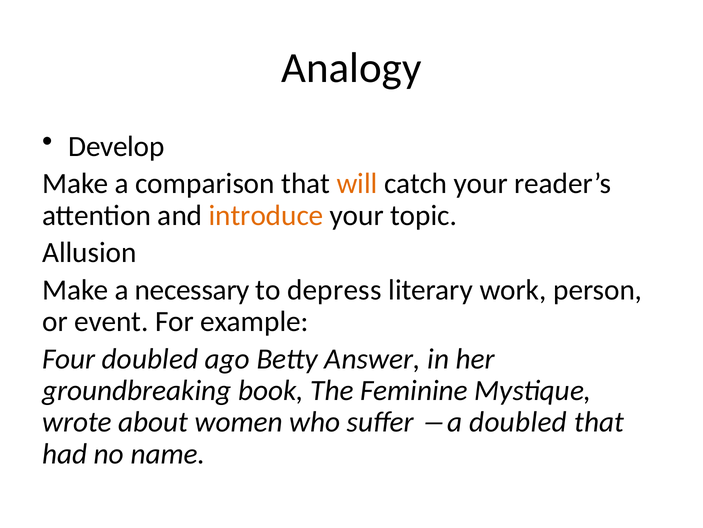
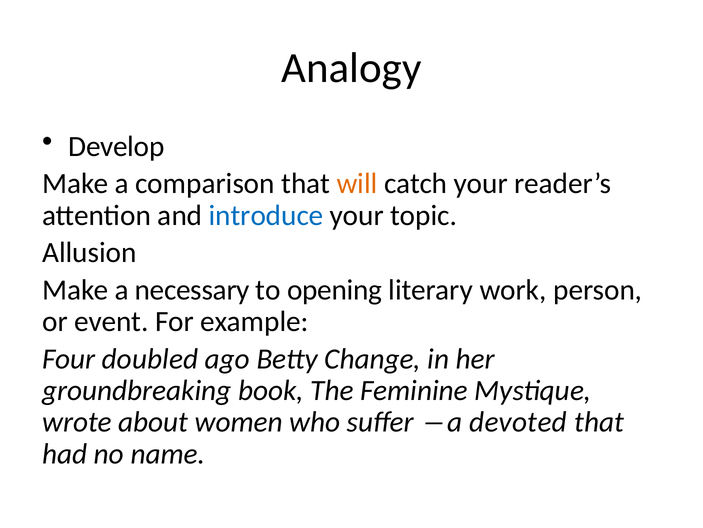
introduce colour: orange -> blue
depress: depress -> opening
Answer: Answer -> Change
―a doubled: doubled -> devoted
